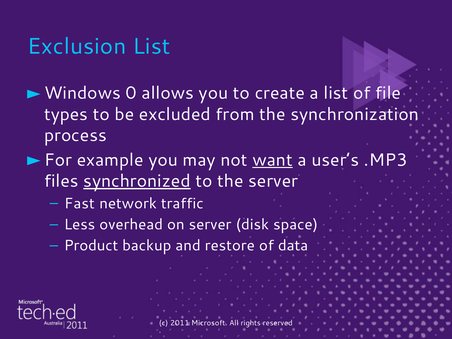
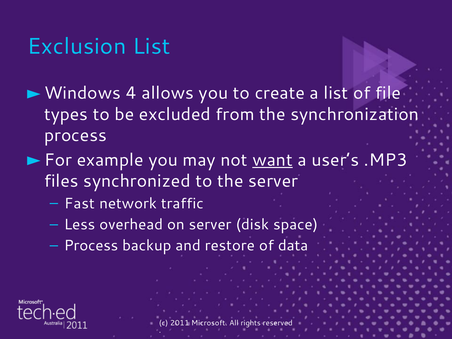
0: 0 -> 4
synchronized underline: present -> none
Product at (91, 246): Product -> Process
